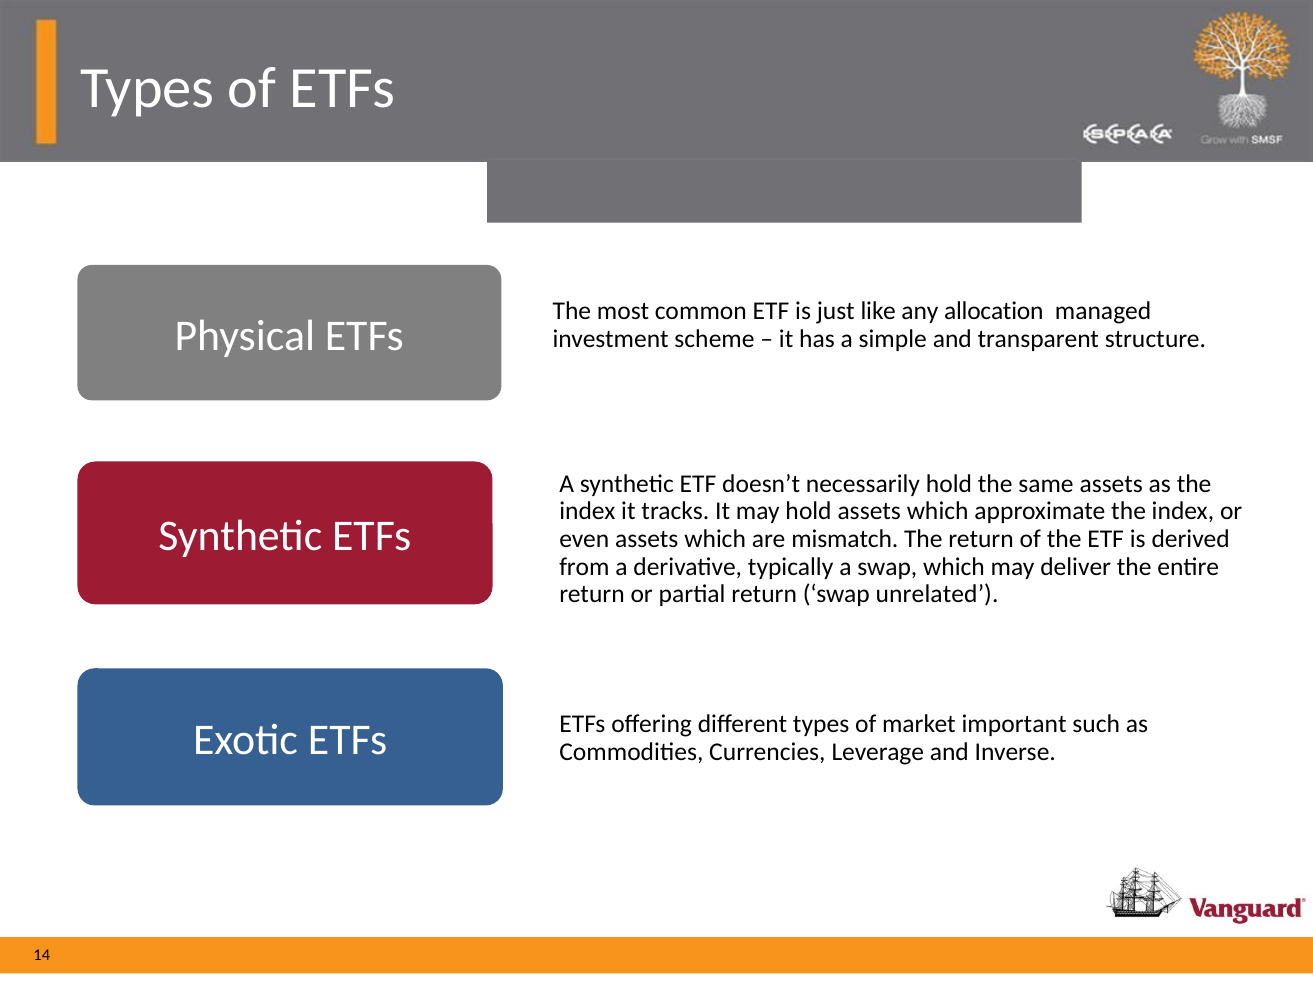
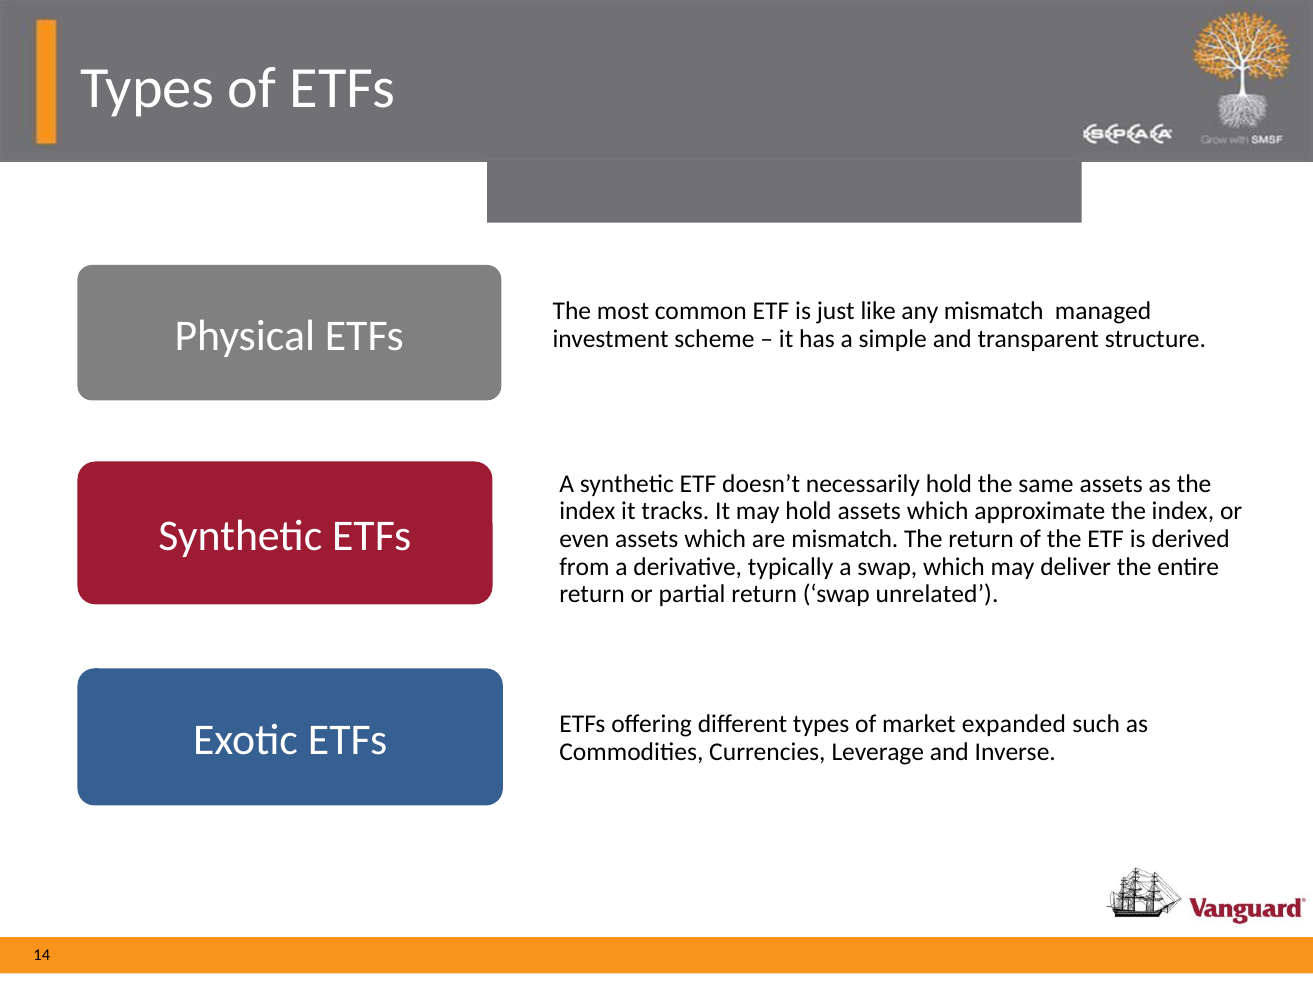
any allocation: allocation -> mismatch
important: important -> expanded
